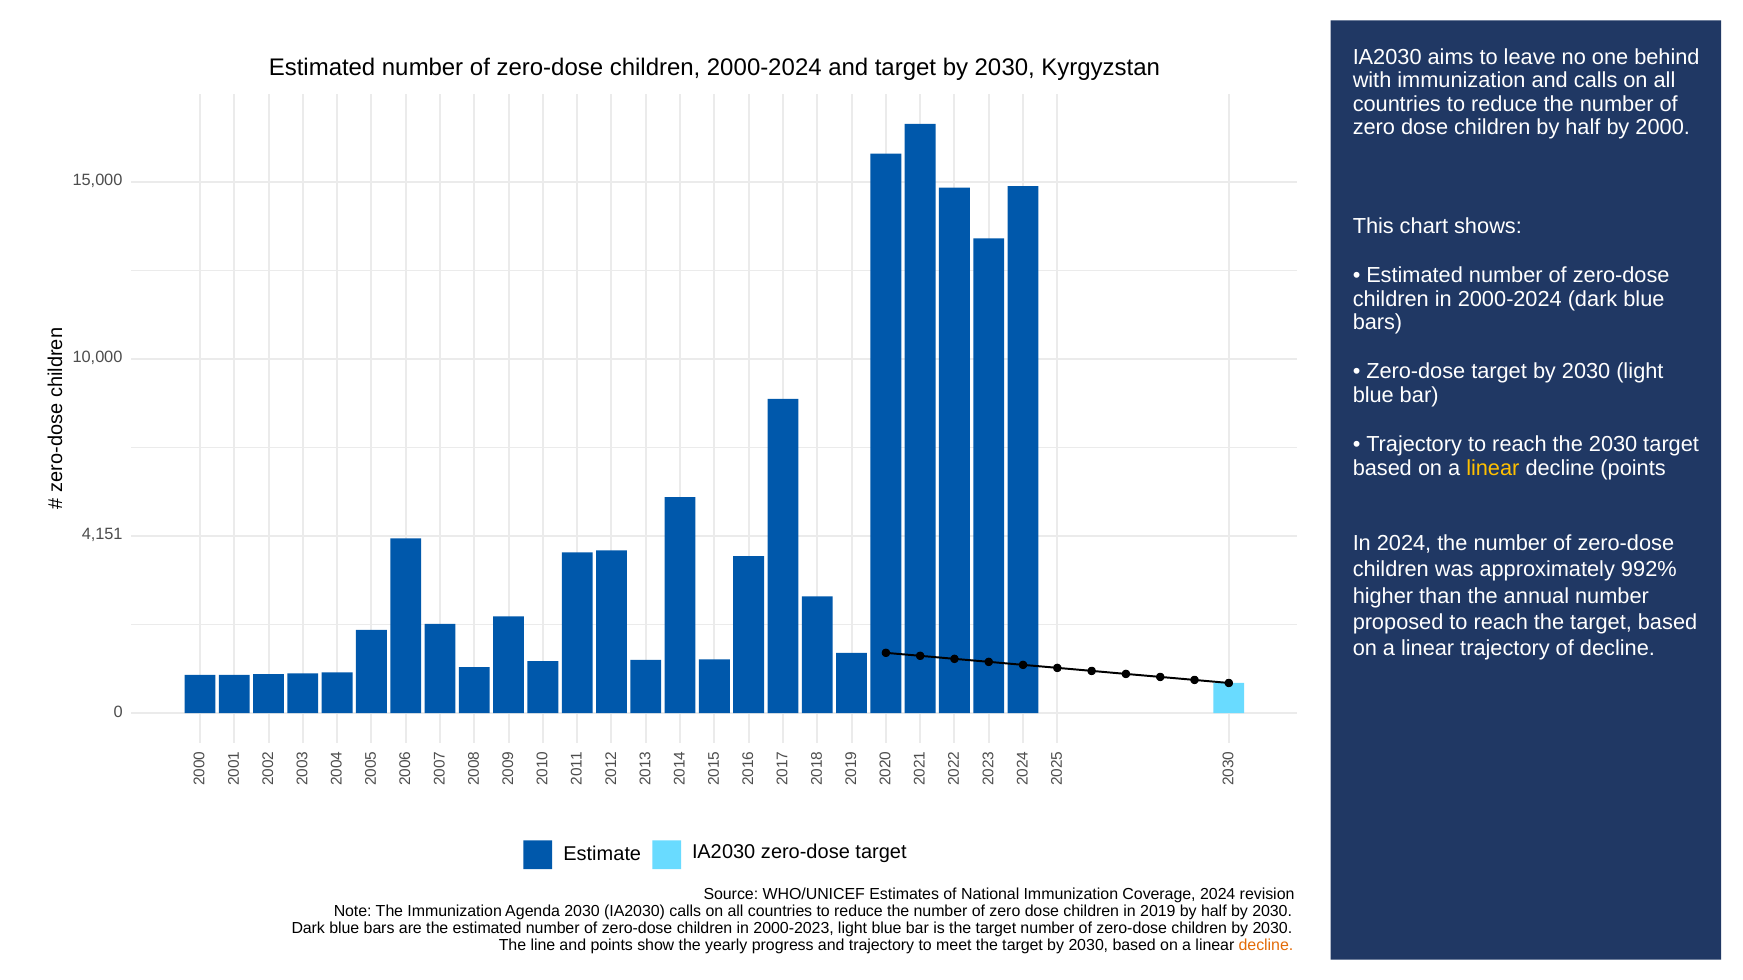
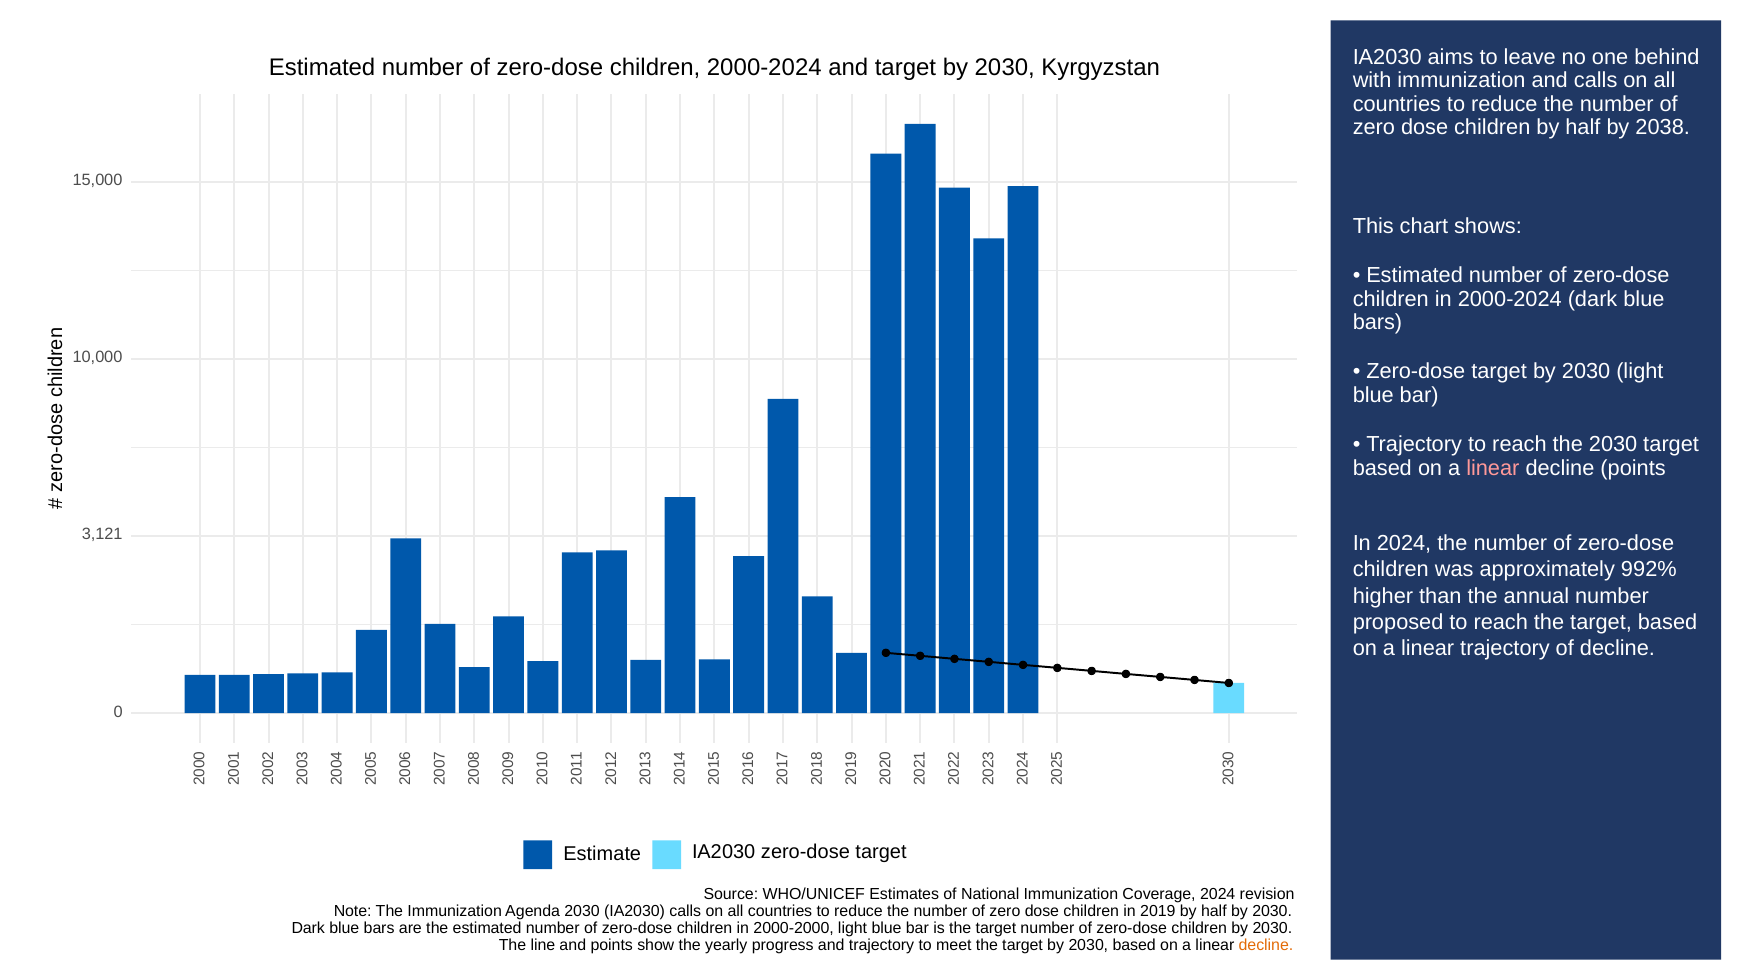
2000: 2000 -> 2038
linear at (1493, 468) colour: yellow -> pink
4,151: 4,151 -> 3,121
2000-2023: 2000-2023 -> 2000-2000
